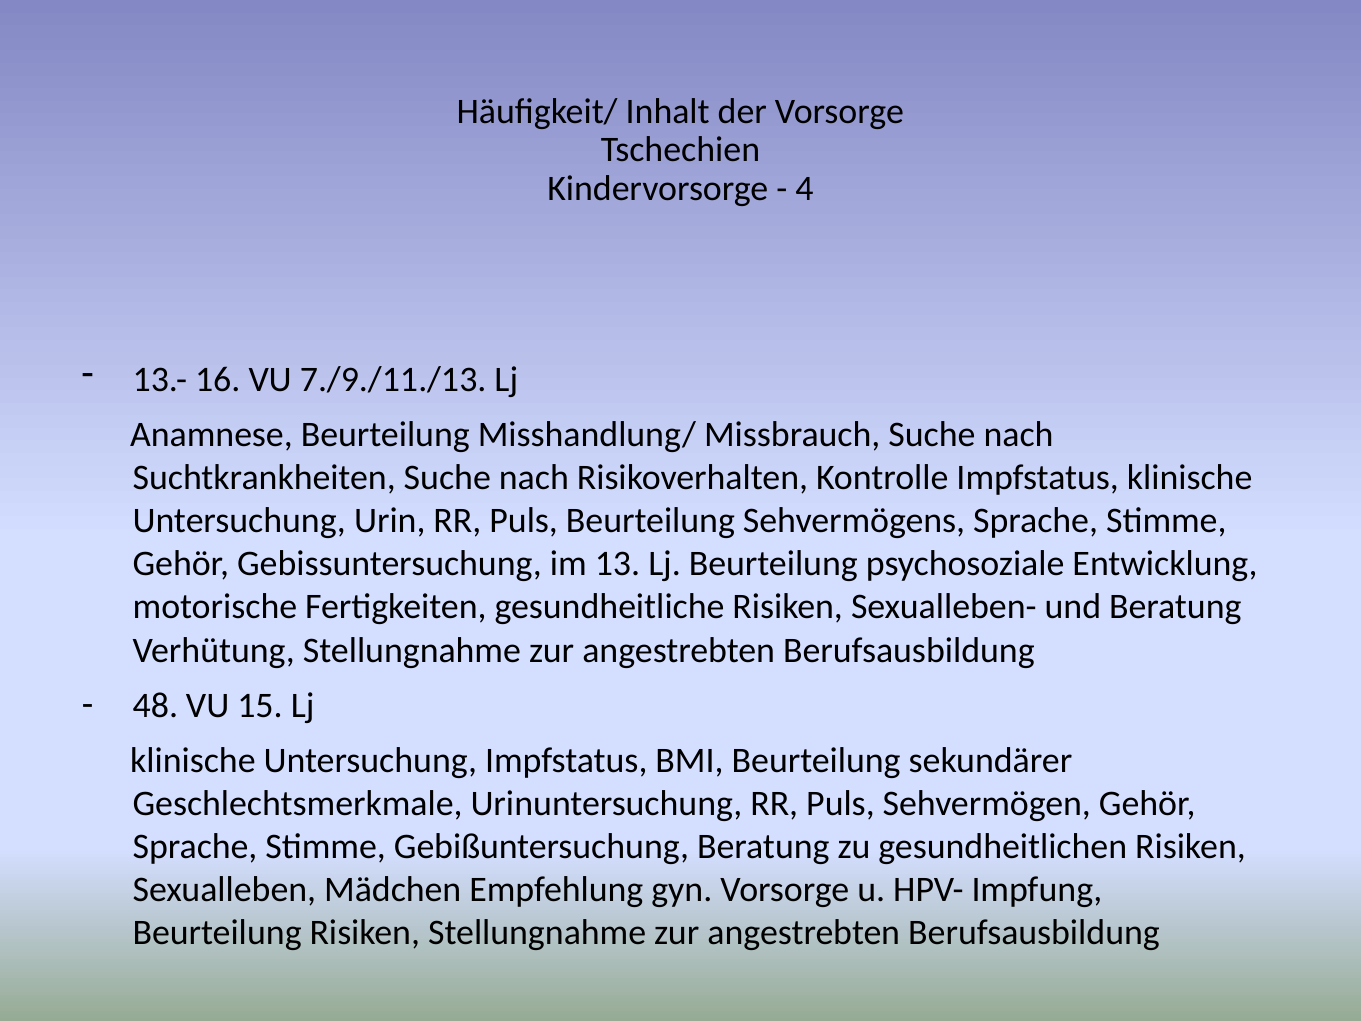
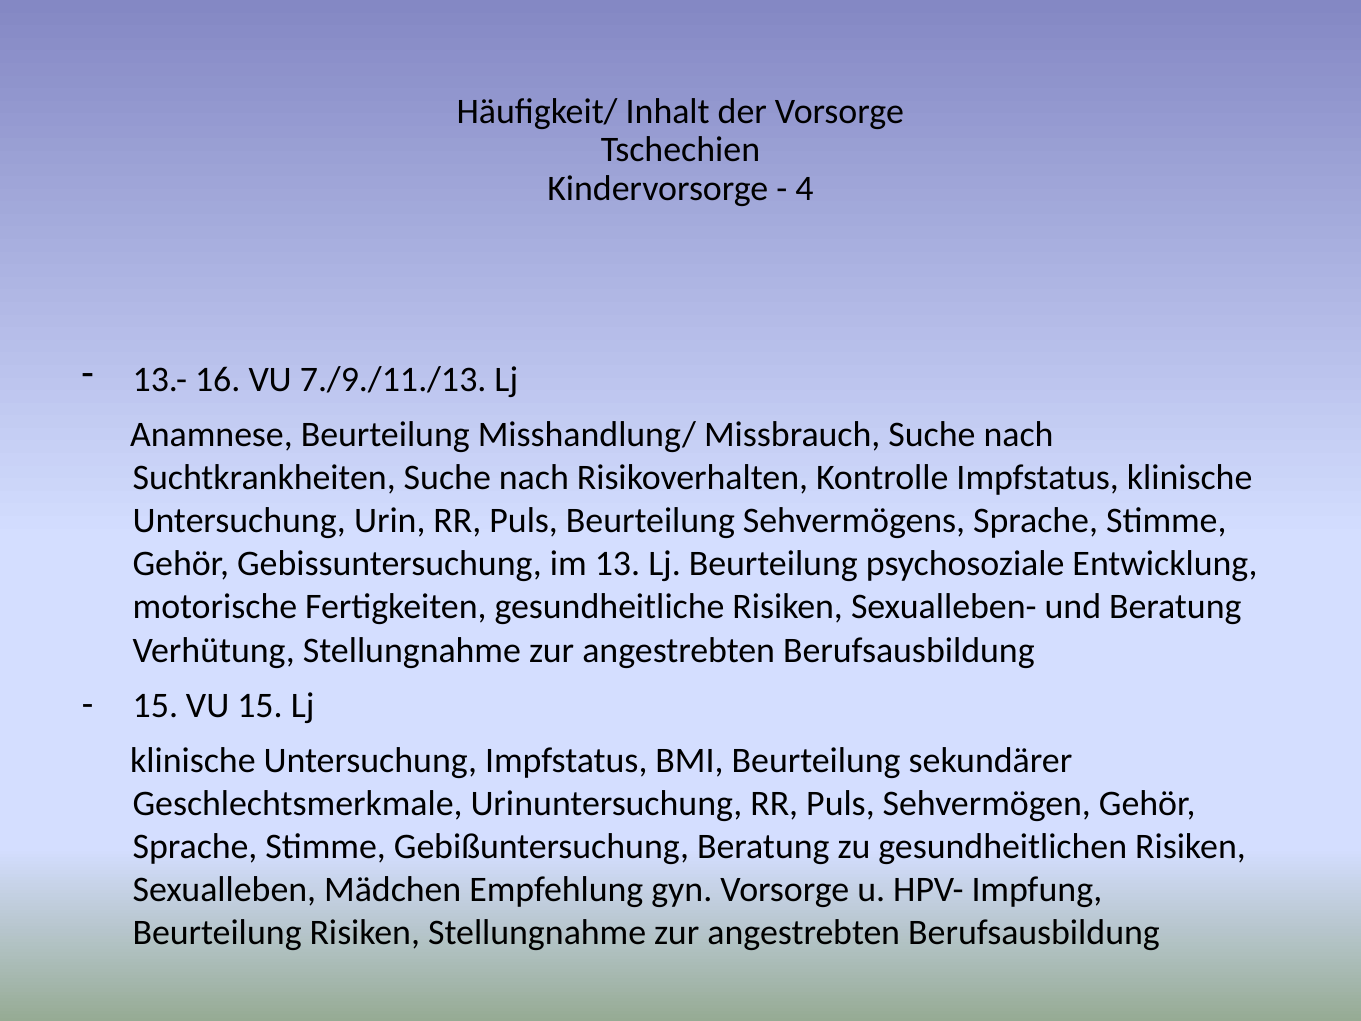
48 at (155, 705): 48 -> 15
